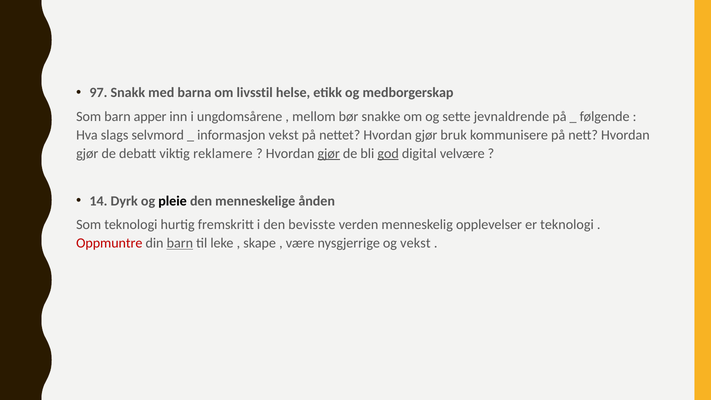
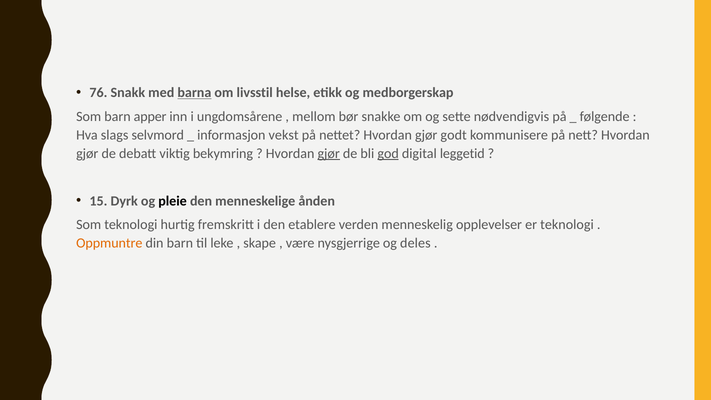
97: 97 -> 76
barna underline: none -> present
jevnaldrende: jevnaldrende -> nødvendigvis
bruk: bruk -> godt
reklamere: reklamere -> bekymring
velvære: velvære -> leggetid
14: 14 -> 15
bevisste: bevisste -> etablere
Oppmuntre colour: red -> orange
barn at (180, 243) underline: present -> none
og vekst: vekst -> deles
